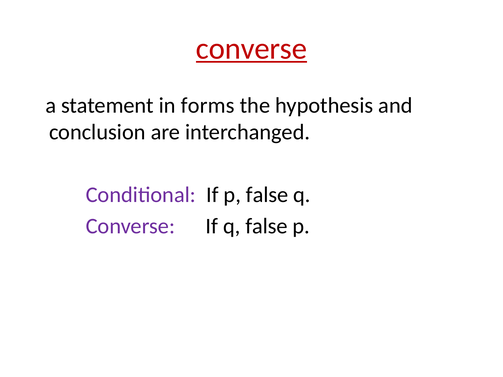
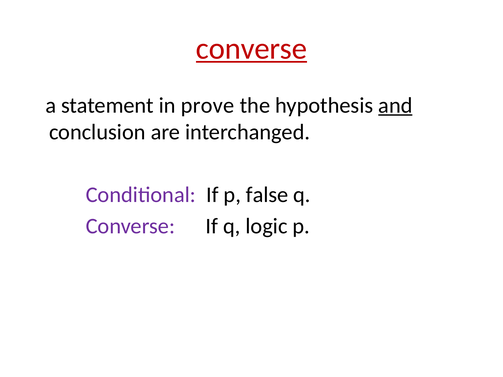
forms: forms -> prove
and underline: none -> present
q false: false -> logic
